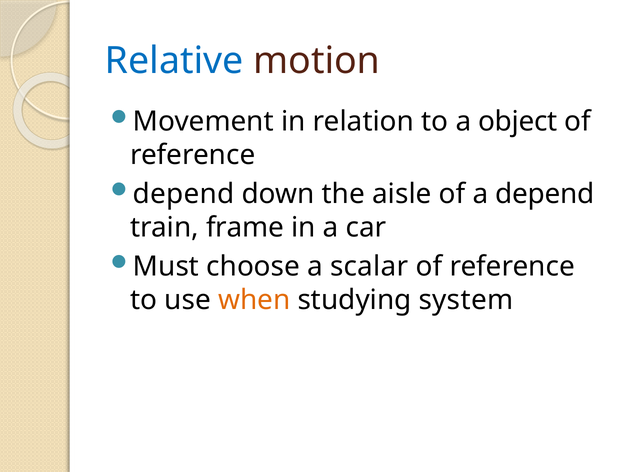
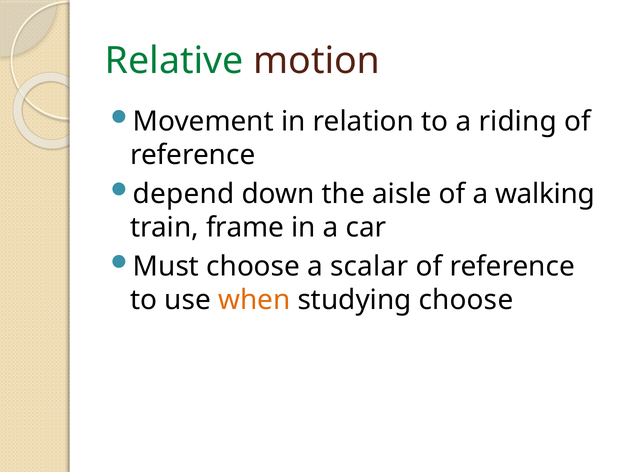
Relative colour: blue -> green
object: object -> riding
a depend: depend -> walking
studying system: system -> choose
